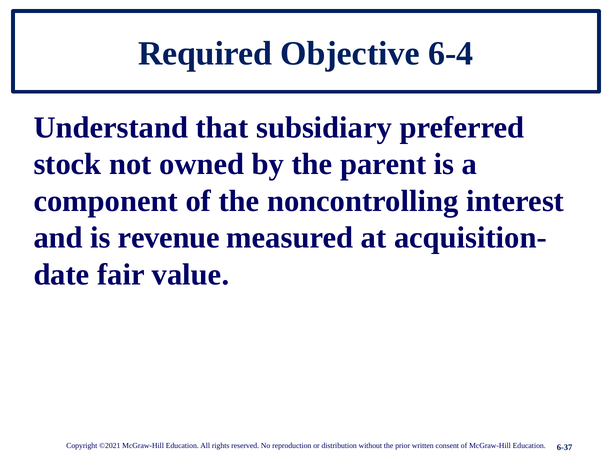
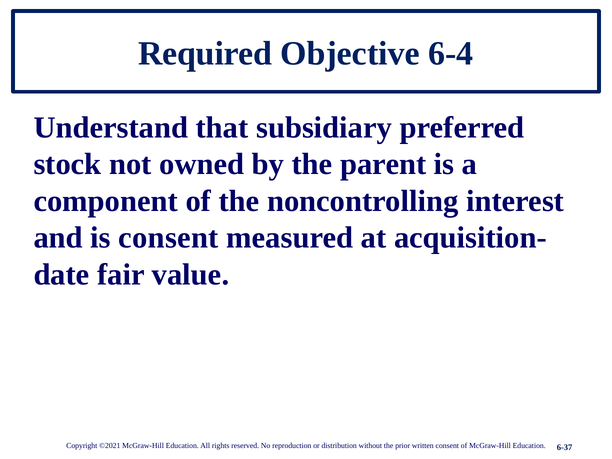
is revenue: revenue -> consent
